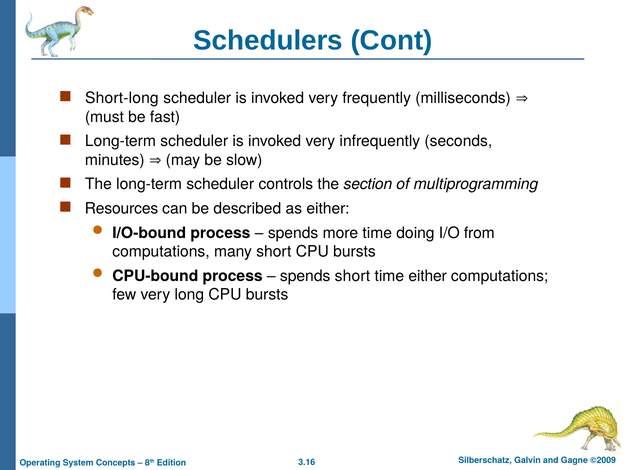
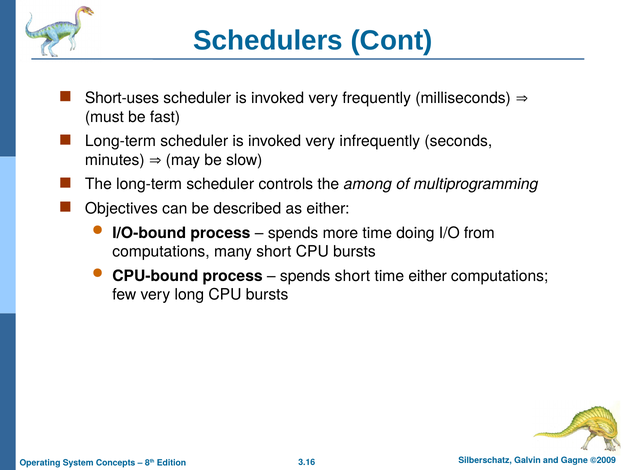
Short-long: Short-long -> Short-uses
section: section -> among
Resources: Resources -> Objectives
